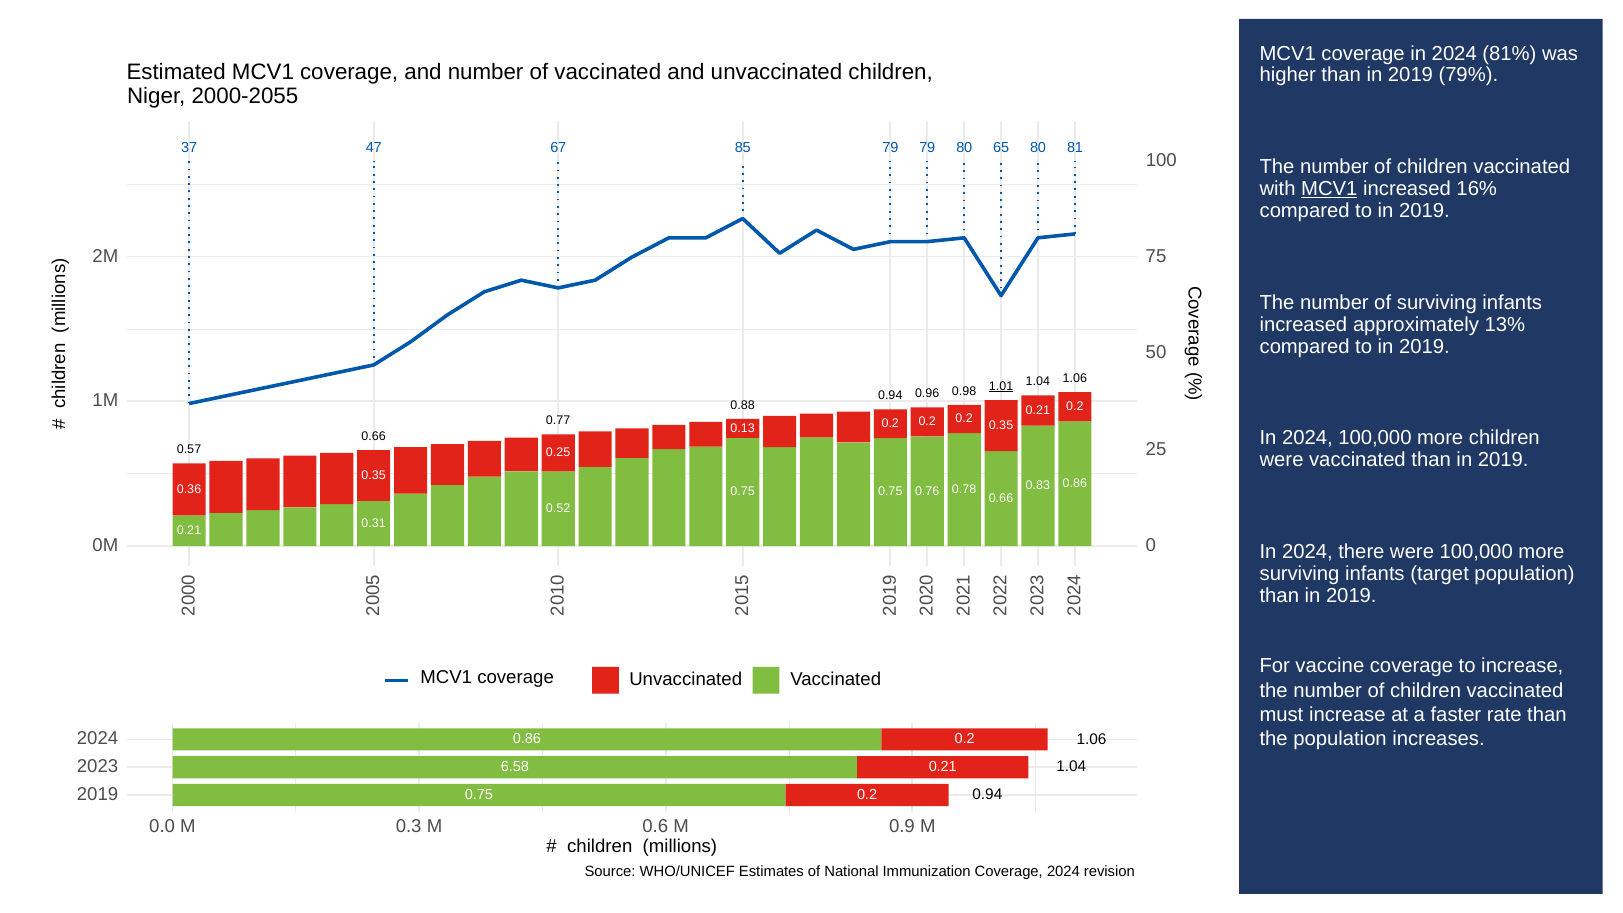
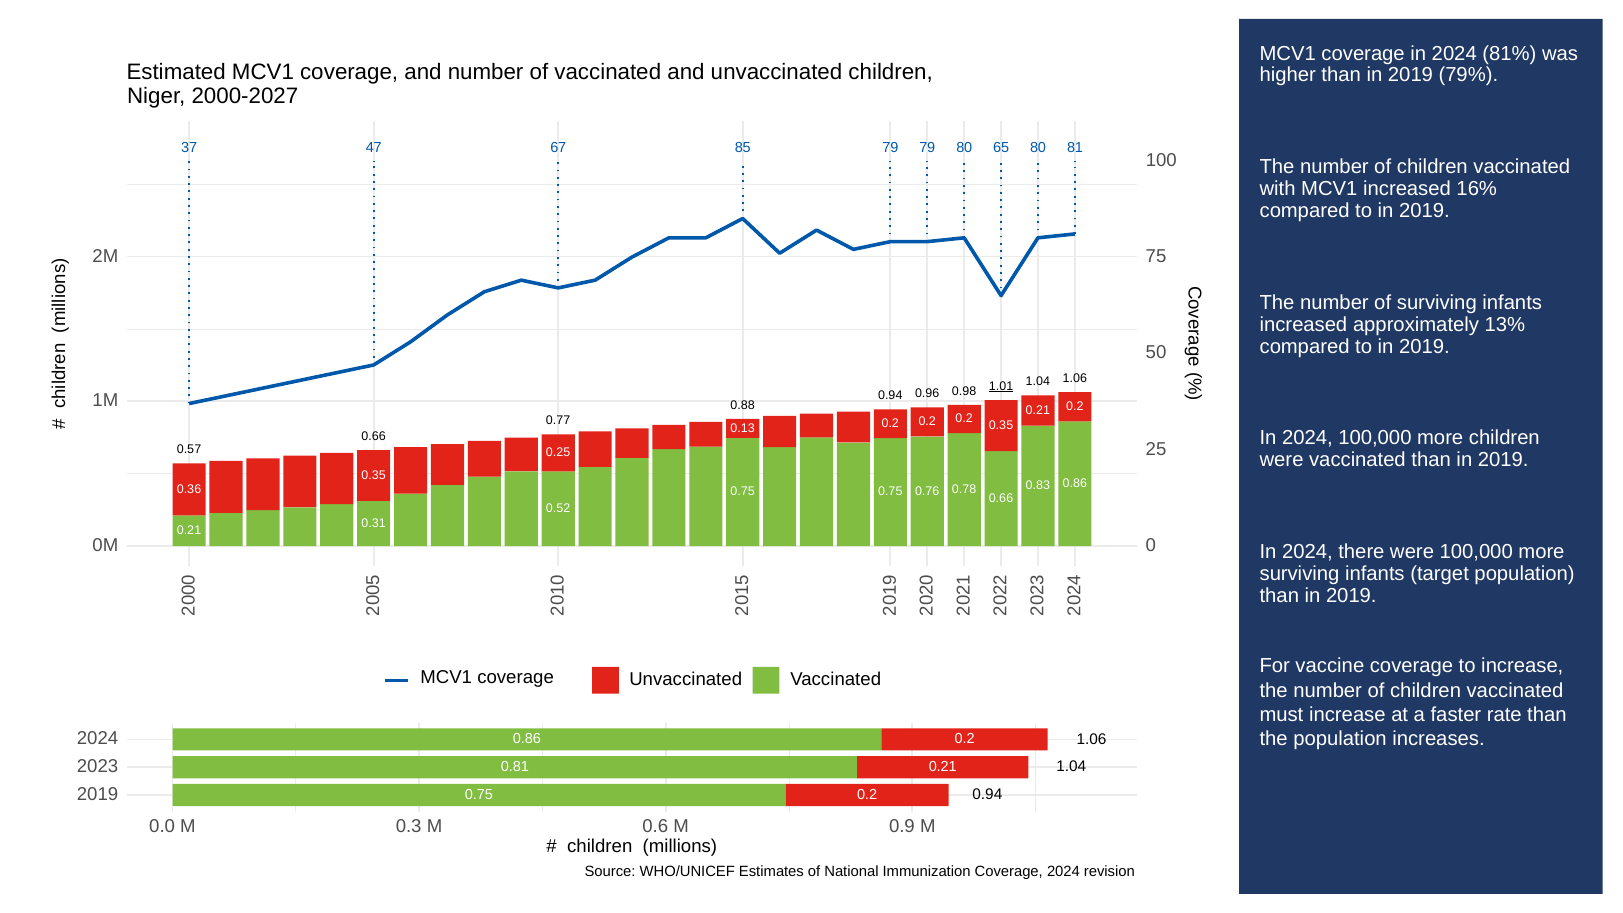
2000-2055: 2000-2055 -> 2000-2027
MCV1 at (1329, 189) underline: present -> none
6.58: 6.58 -> 0.81
